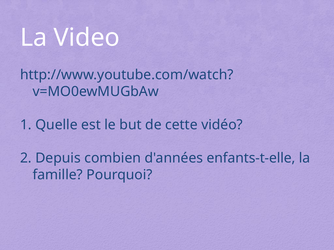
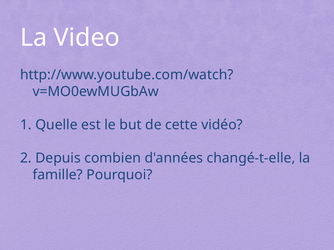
enfants-t-elle: enfants-t-elle -> changé-t-elle
